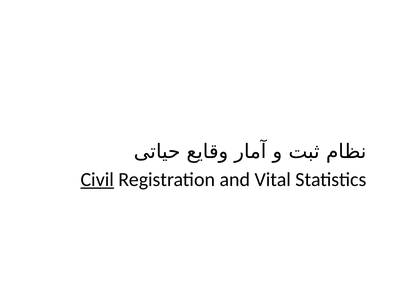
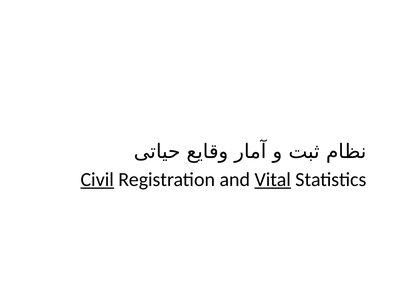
Vital underline: none -> present
